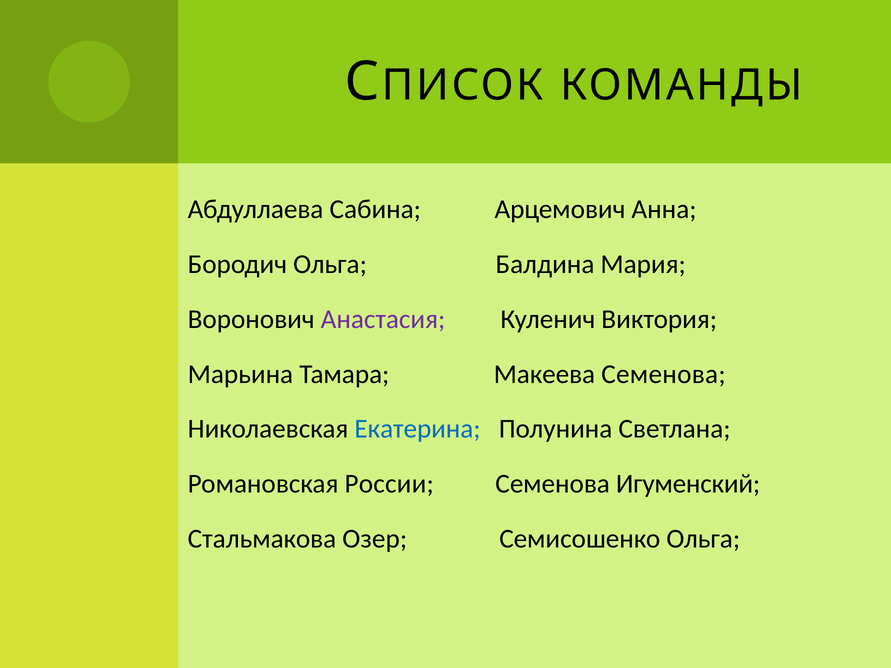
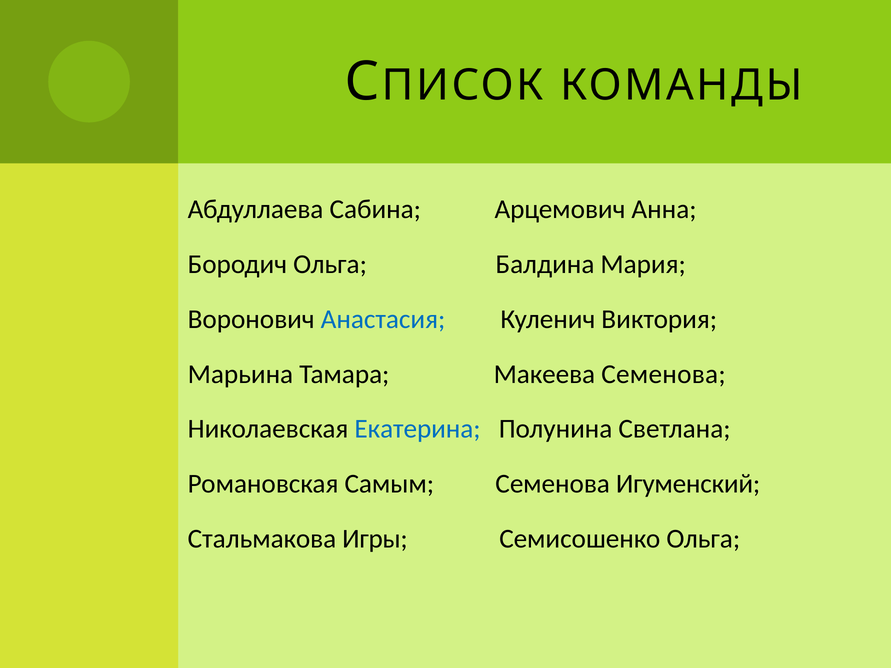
Анастасия colour: purple -> blue
России: России -> Самым
Озер: Озер -> Игры
